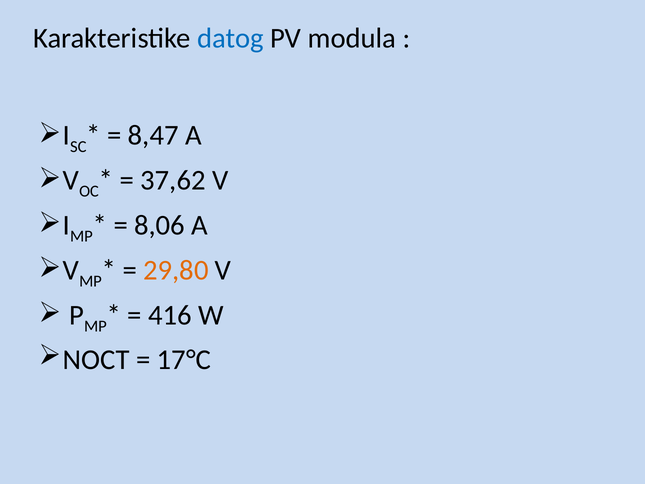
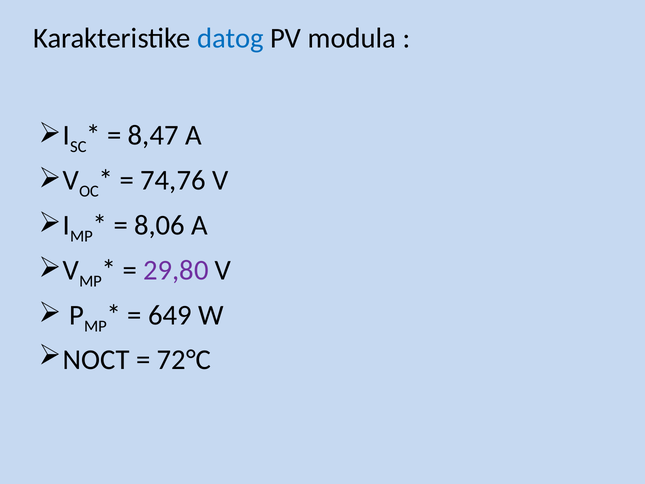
37,62: 37,62 -> 74,76
29,80 colour: orange -> purple
416: 416 -> 649
17°C: 17°C -> 72°C
